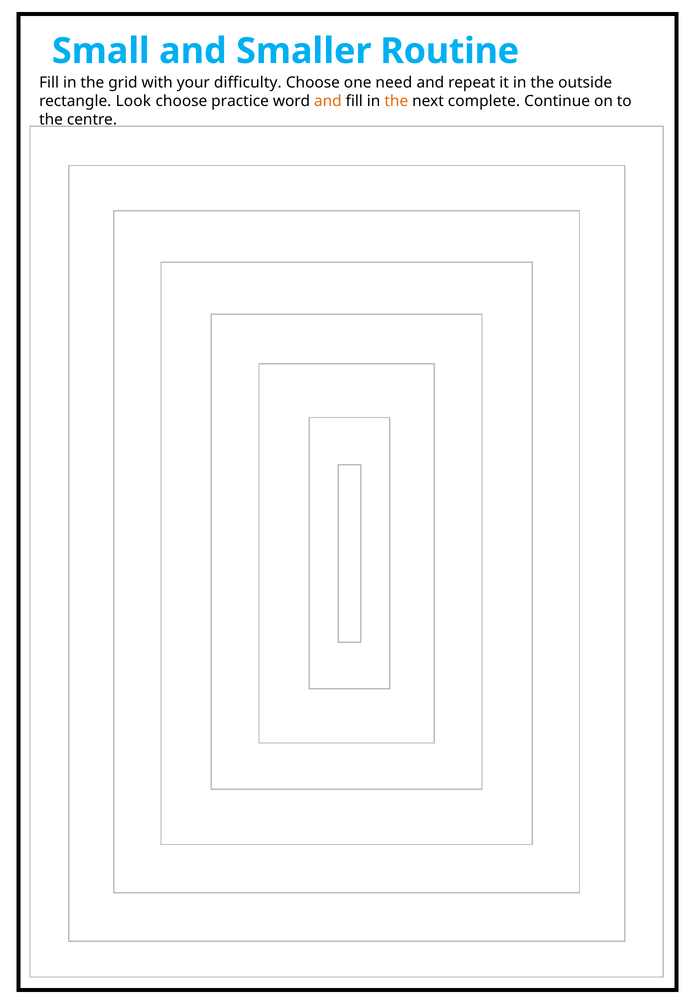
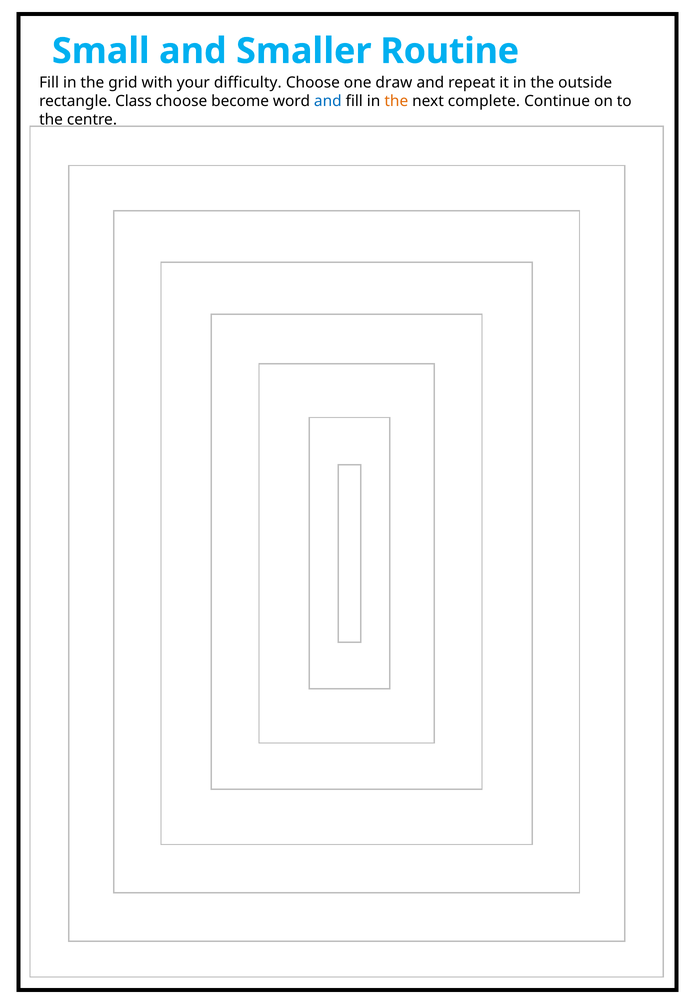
need: need -> draw
Look: Look -> Class
practice: practice -> become
and at (328, 101) colour: orange -> blue
